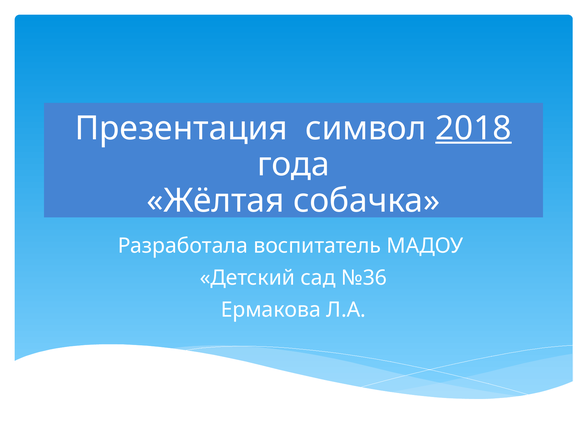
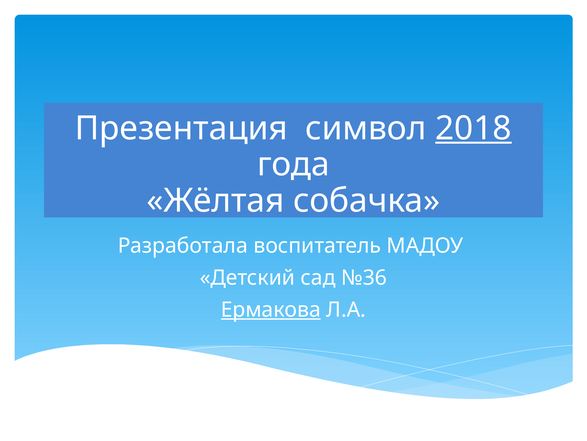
Ермакова underline: none -> present
